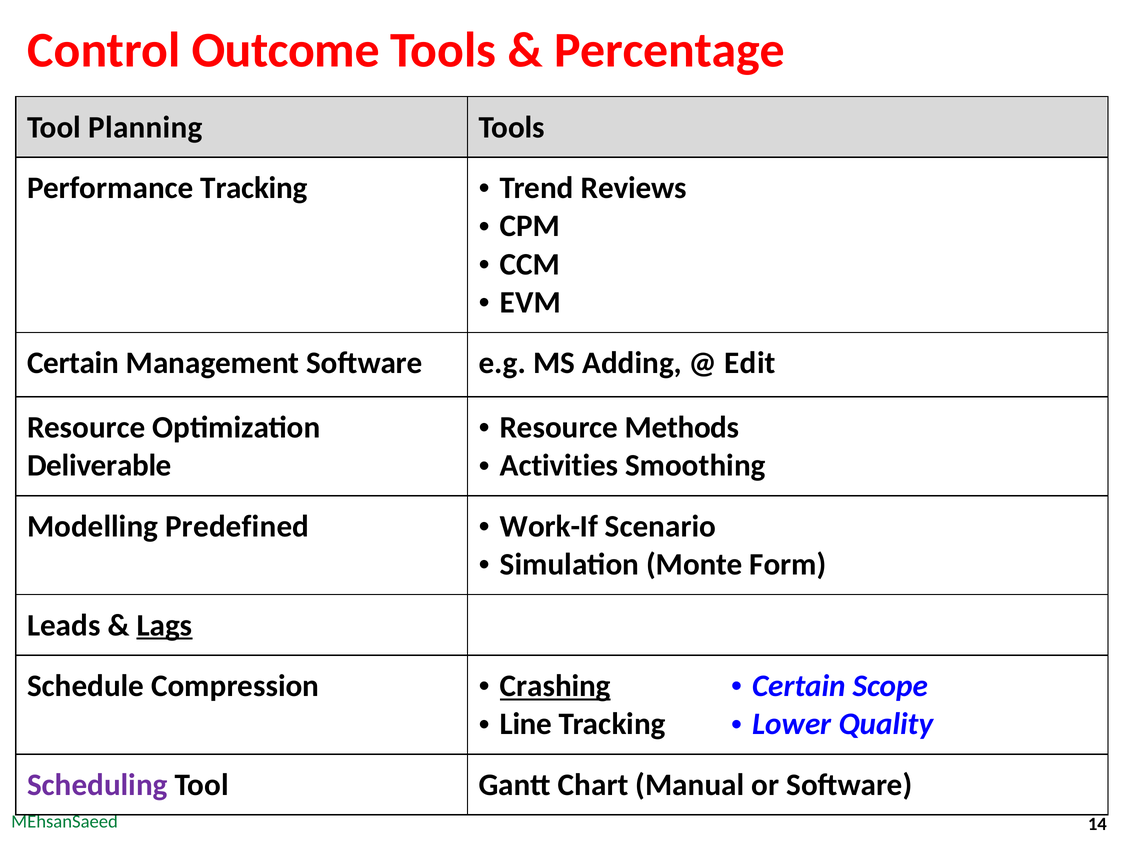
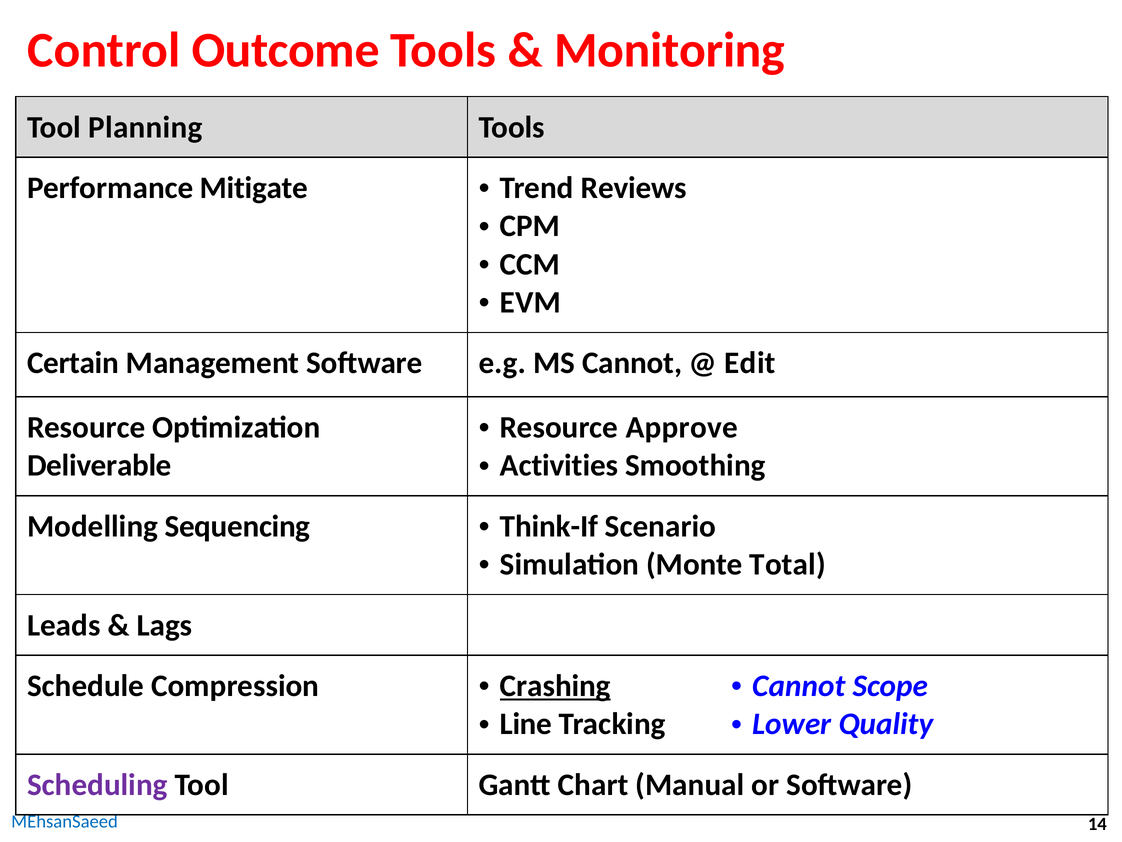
Percentage: Percentage -> Monitoring
Performance Tracking: Tracking -> Mitigate
MS Adding: Adding -> Cannot
Methods: Methods -> Approve
Predefined: Predefined -> Sequencing
Work-If: Work-If -> Think-If
Form: Form -> Total
Lags underline: present -> none
Certain at (799, 686): Certain -> Cannot
MEhsanSaeed colour: green -> blue
